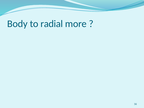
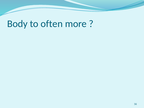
radial: radial -> often
